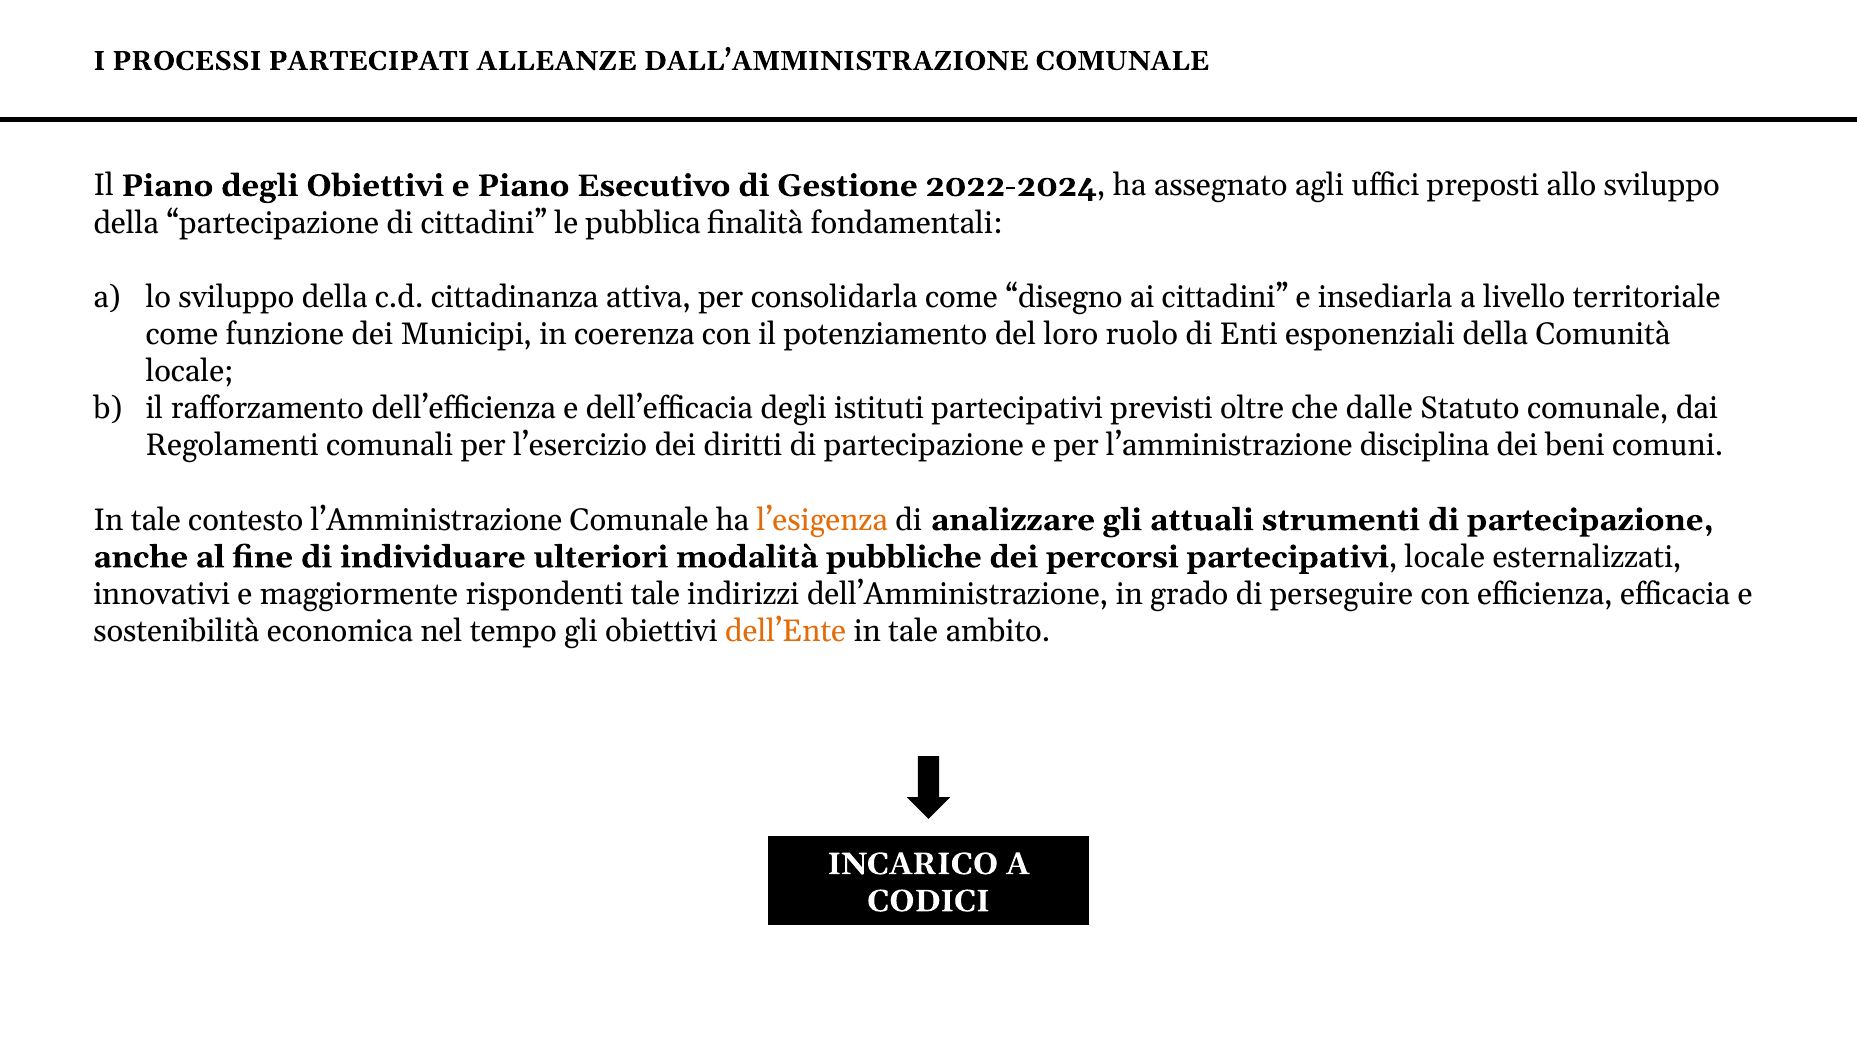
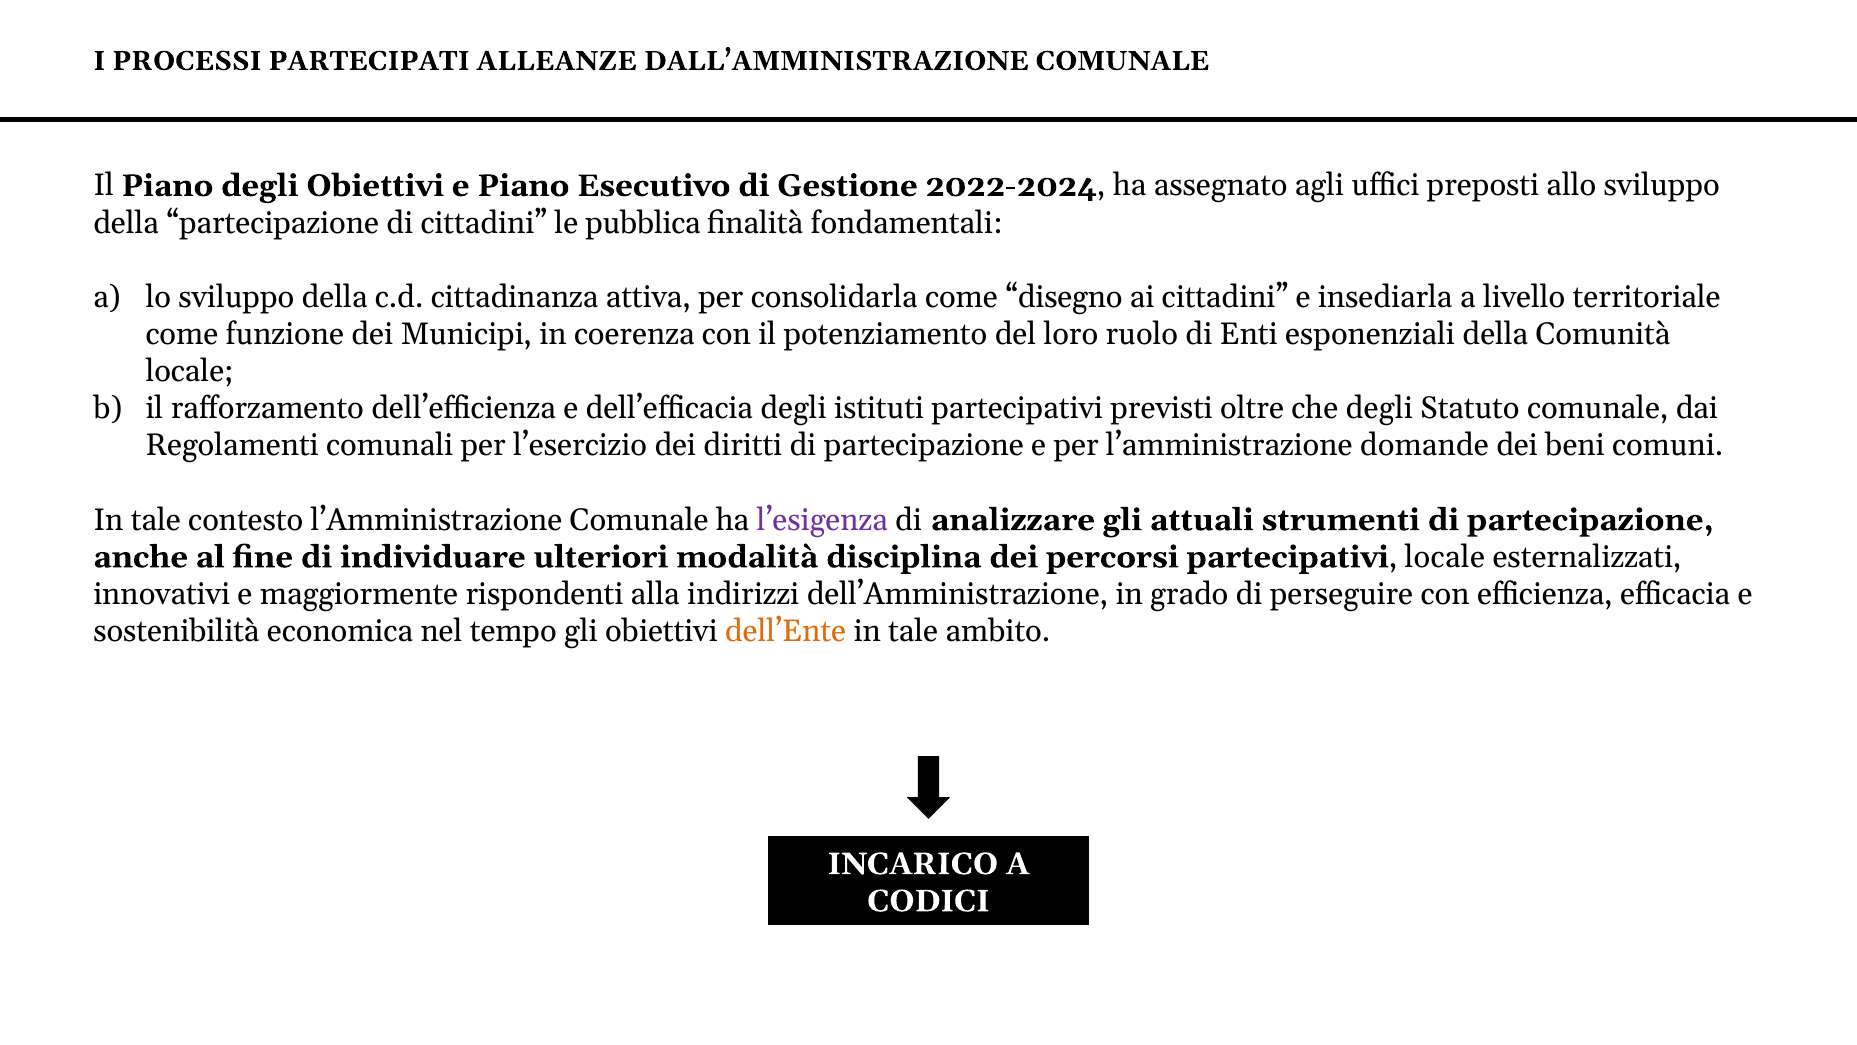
che dalle: dalle -> degli
disciplina: disciplina -> domande
l’esigenza colour: orange -> purple
pubbliche: pubbliche -> disciplina
rispondenti tale: tale -> alla
